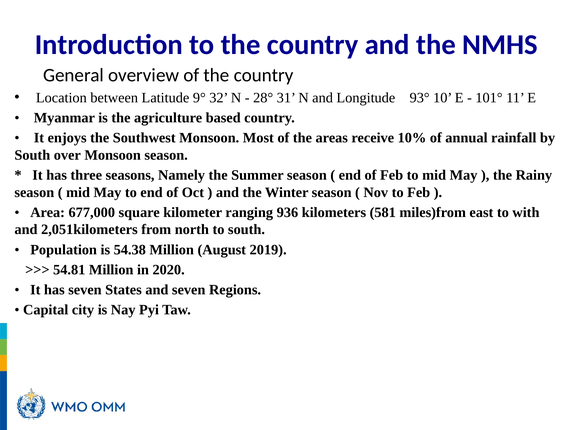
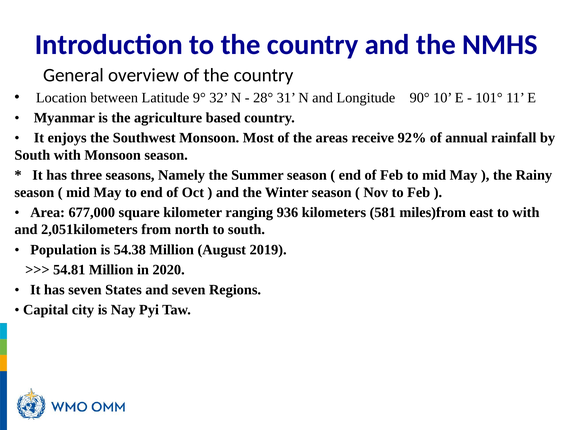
93°: 93° -> 90°
10%: 10% -> 92%
South over: over -> with
